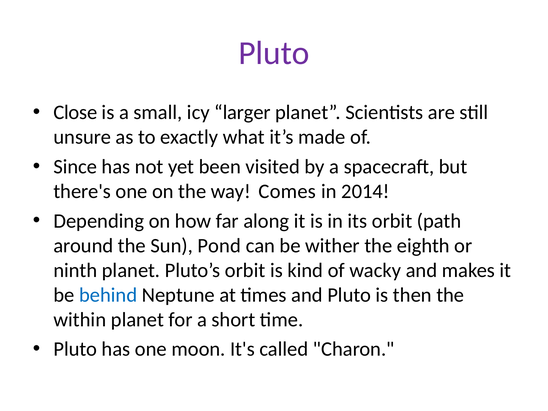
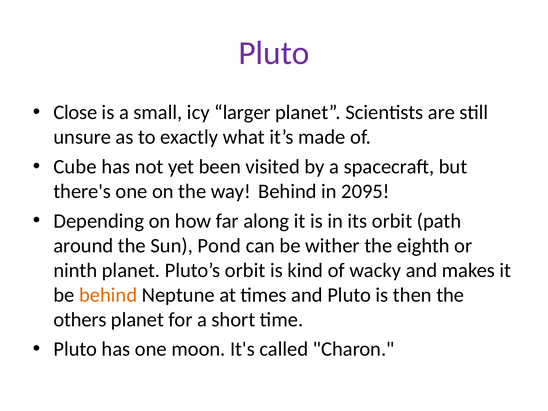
Since: Since -> Cube
way Comes: Comes -> Behind
2014: 2014 -> 2095
behind at (108, 295) colour: blue -> orange
within: within -> others
